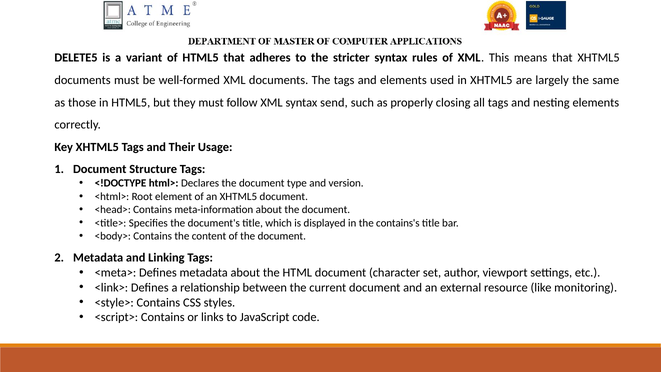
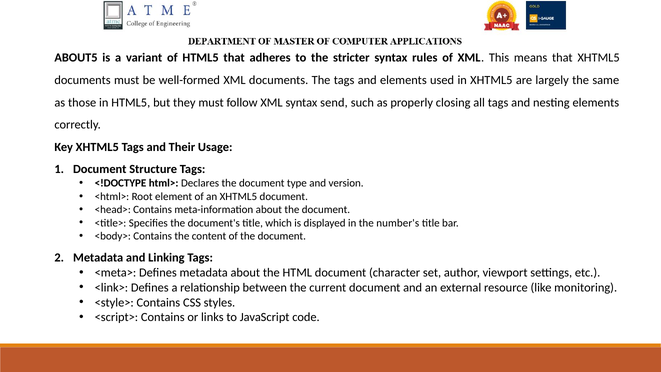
DELETE5: DELETE5 -> ABOUT5
contains's: contains's -> number's
